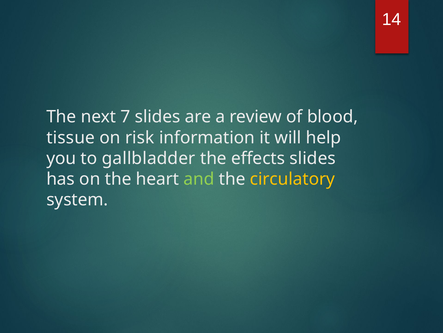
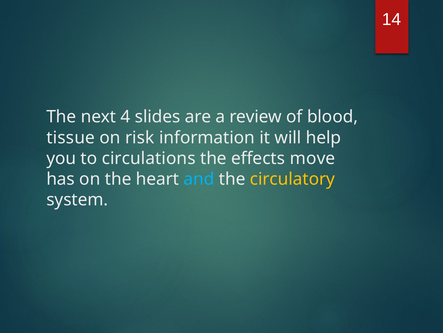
7: 7 -> 4
gallbladder: gallbladder -> circulations
effects slides: slides -> move
and colour: light green -> light blue
